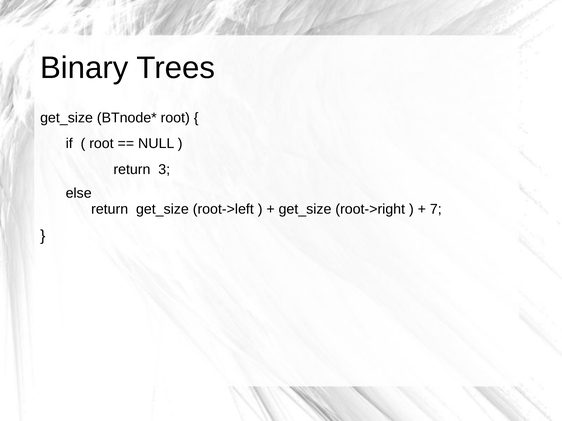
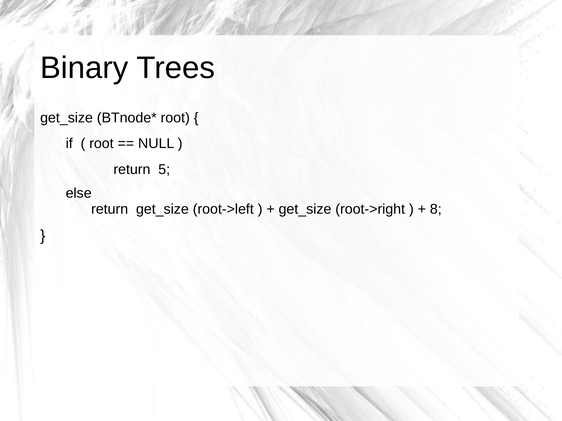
3: 3 -> 5
7: 7 -> 8
